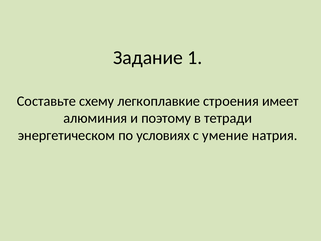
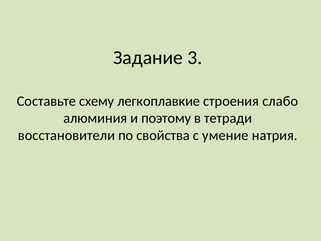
1: 1 -> 3
имеет: имеет -> слабо
энергетическом: энергетическом -> восстановители
условиях: условиях -> свойства
